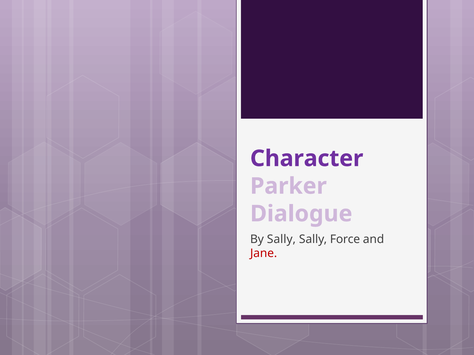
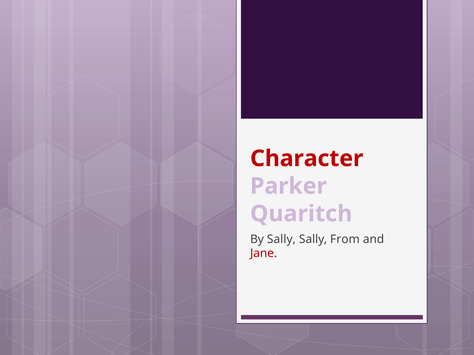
Character colour: purple -> red
Dialogue: Dialogue -> Quaritch
Force: Force -> From
